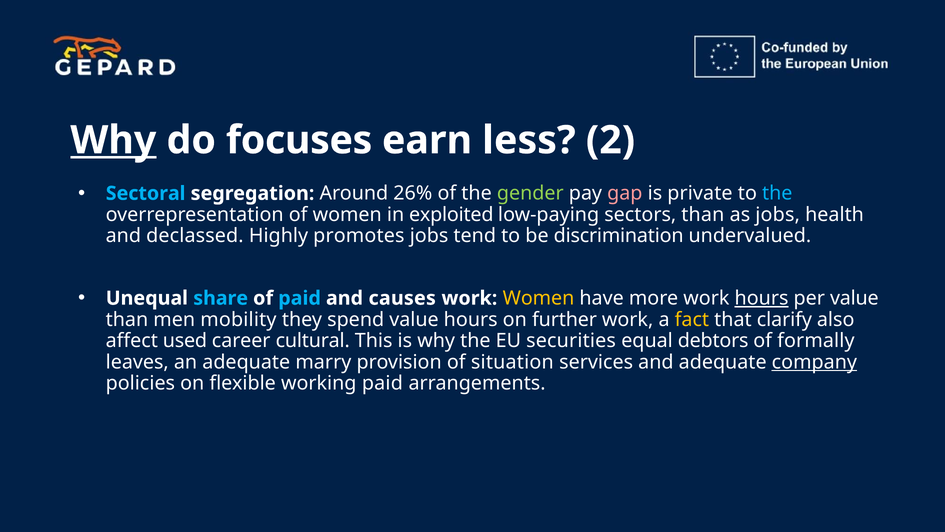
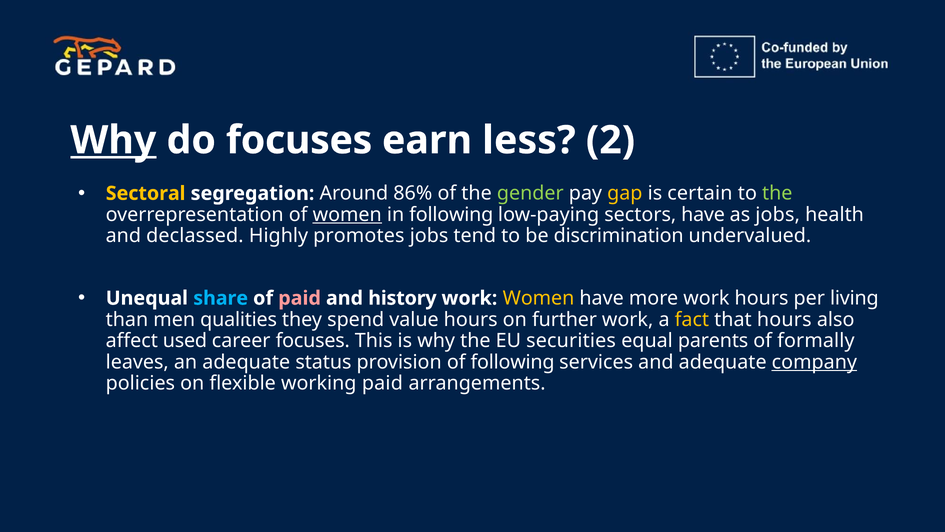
Sectoral colour: light blue -> yellow
26%: 26% -> 86%
gap colour: pink -> yellow
private: private -> certain
the at (777, 193) colour: light blue -> light green
women at (347, 214) underline: none -> present
in exploited: exploited -> following
sectors than: than -> have
paid at (300, 298) colour: light blue -> pink
causes: causes -> history
hours at (762, 298) underline: present -> none
per value: value -> living
mobility: mobility -> qualities
that clarify: clarify -> hours
career cultural: cultural -> focuses
debtors: debtors -> parents
marry: marry -> status
of situation: situation -> following
